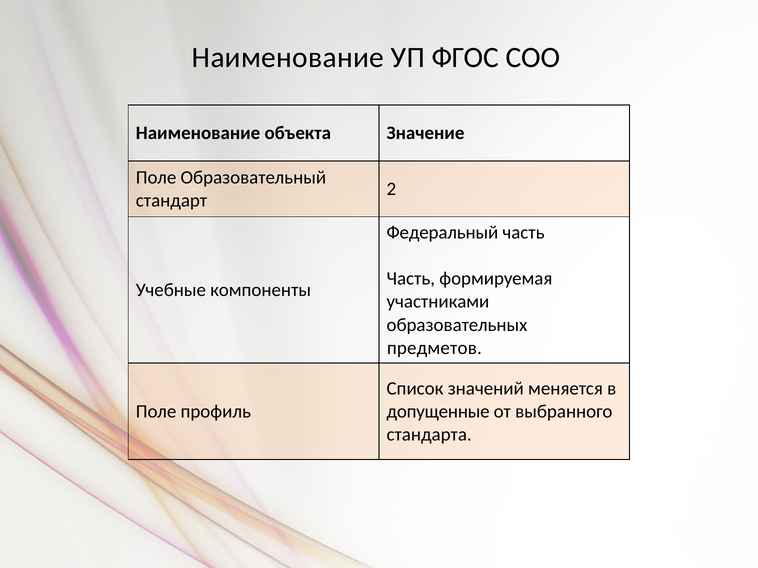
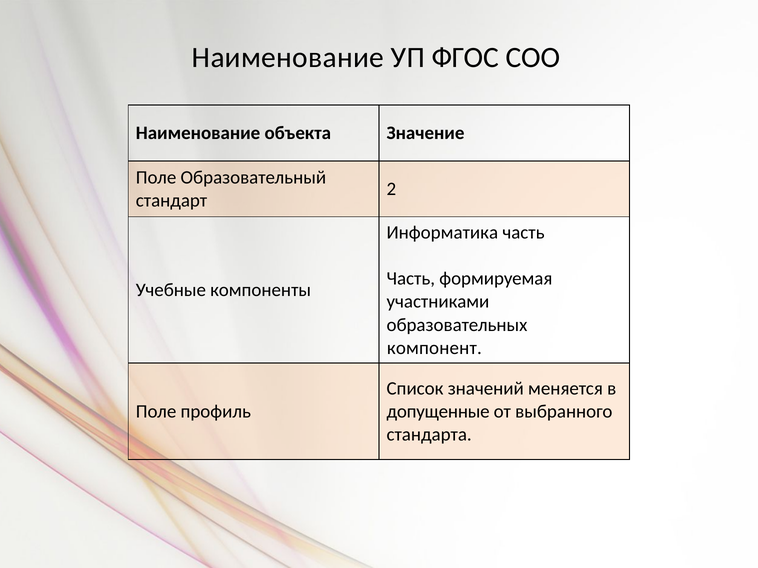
Федеральный: Федеральный -> Информатика
предметов: предметов -> компонент
